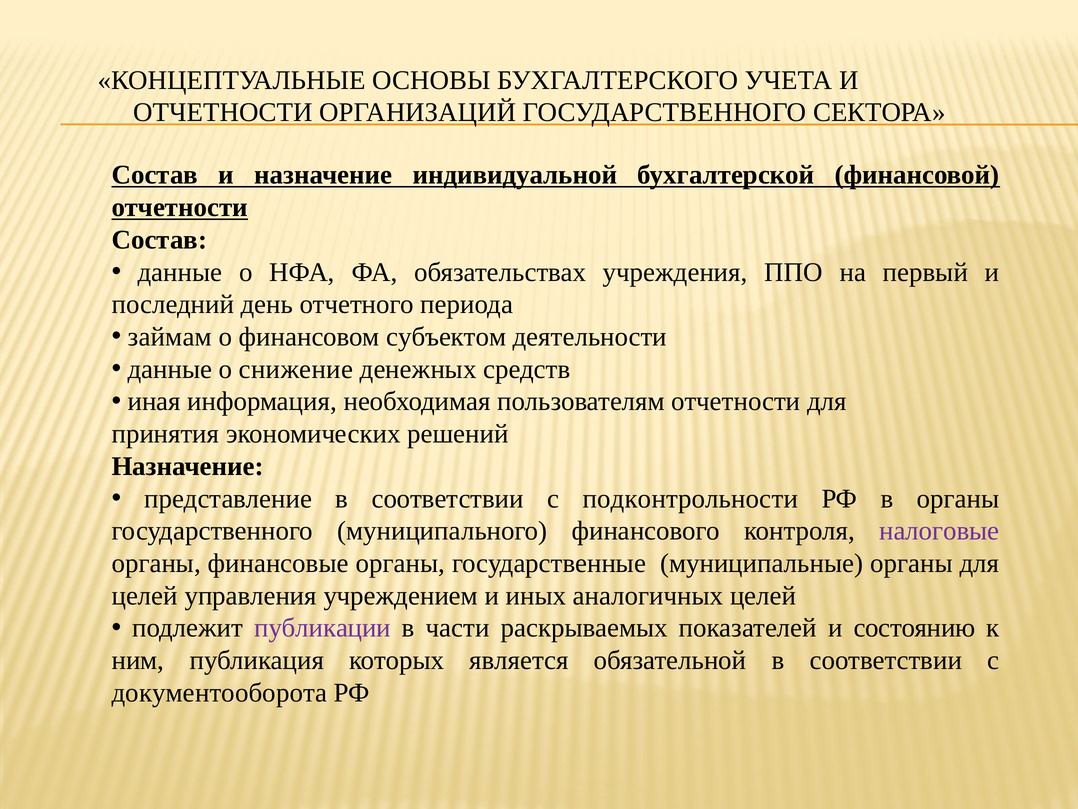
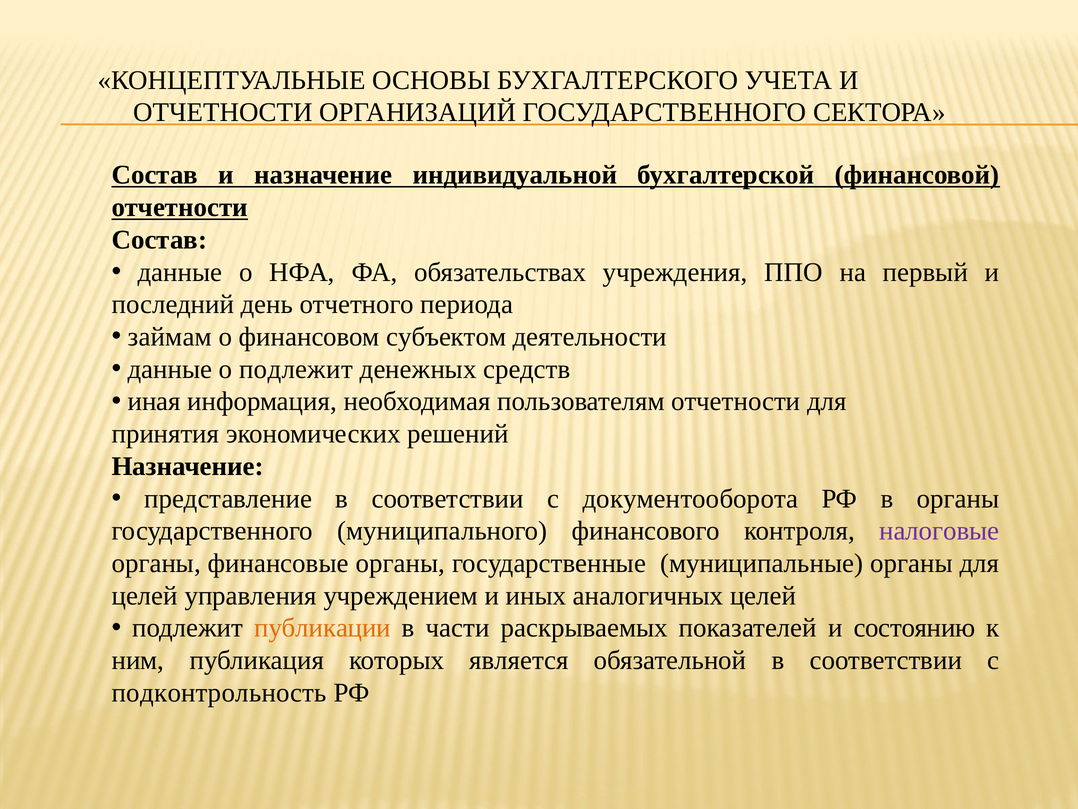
о снижение: снижение -> подлежит
подконтрольности: подконтрольности -> документооборота
публикации colour: purple -> orange
документооборота: документооборота -> подконтрольность
